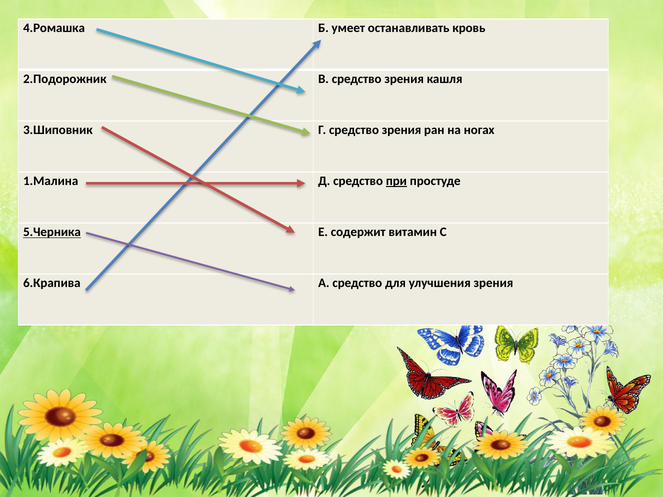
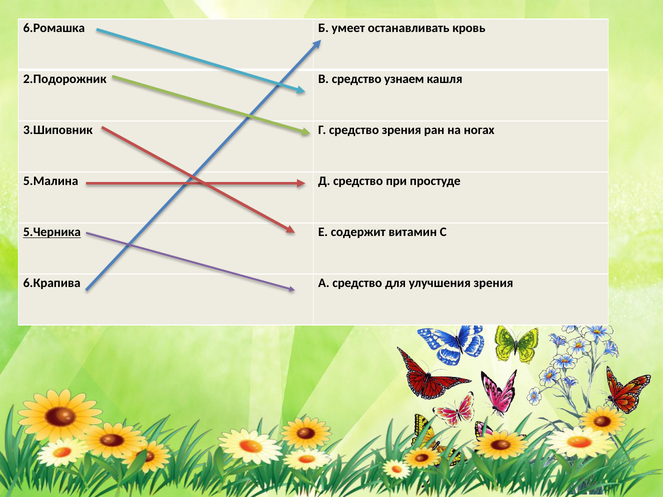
4.Ромашка: 4.Ромашка -> 6.Ромашка
зрения at (404, 79): зрения -> узнаем
1.Малина: 1.Малина -> 5.Малина
при underline: present -> none
